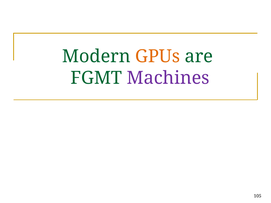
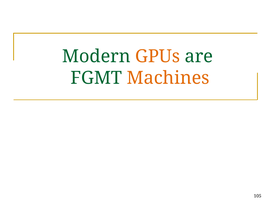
Machines colour: purple -> orange
